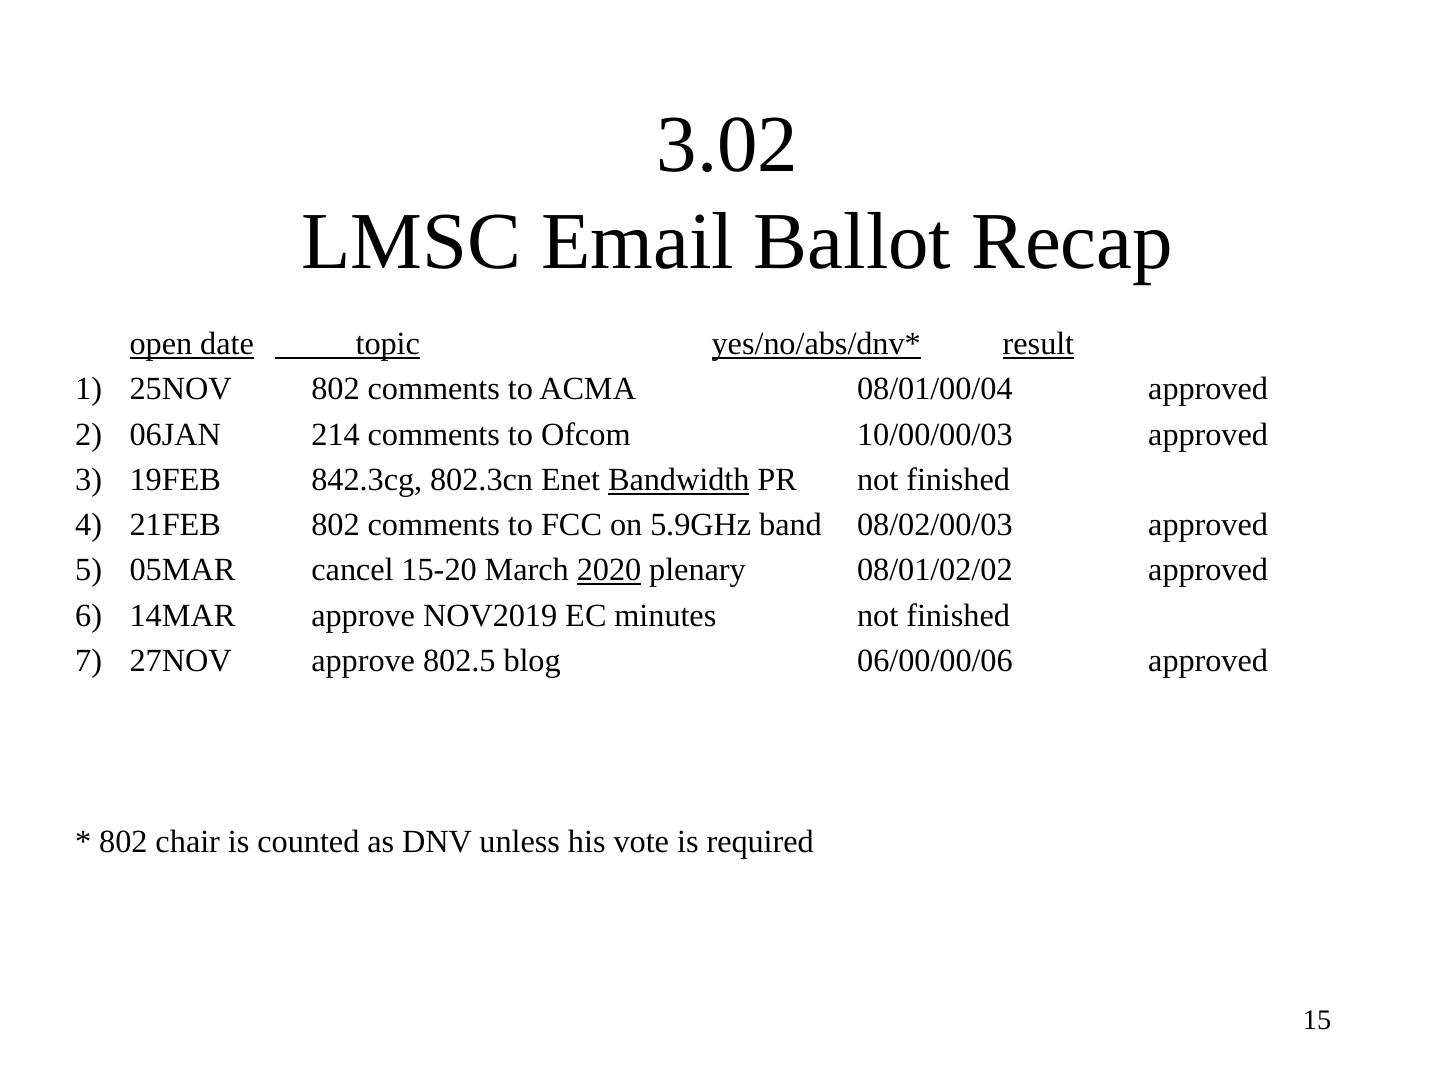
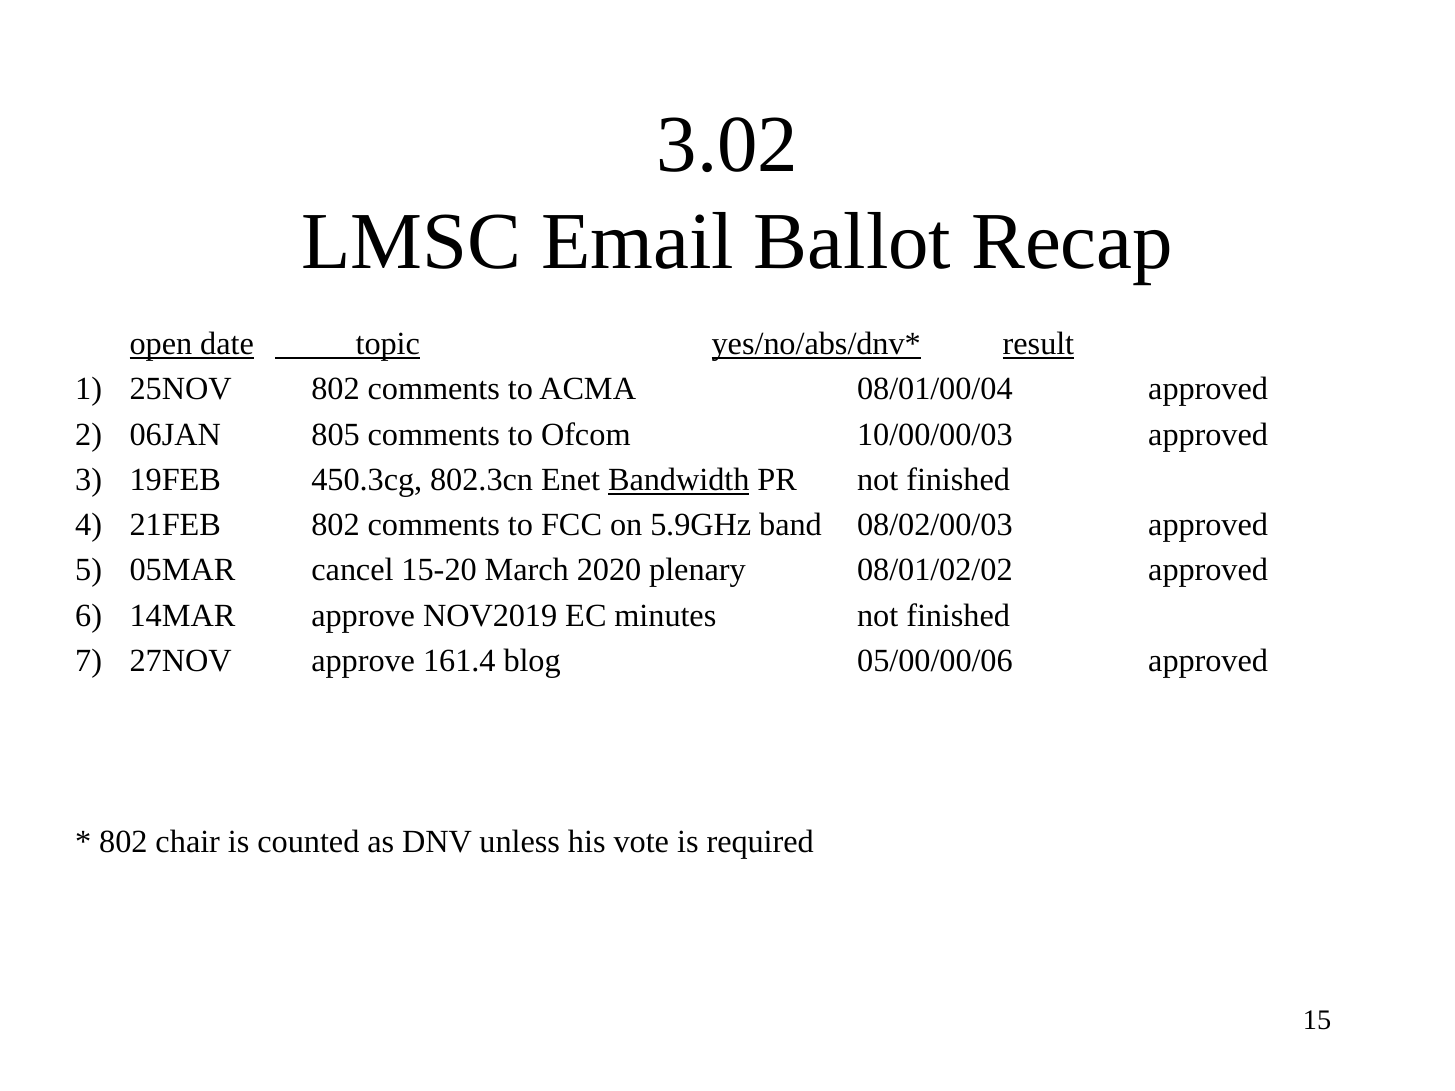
214: 214 -> 805
842.3cg: 842.3cg -> 450.3cg
2020 underline: present -> none
802.5: 802.5 -> 161.4
06/00/00/06: 06/00/00/06 -> 05/00/00/06
